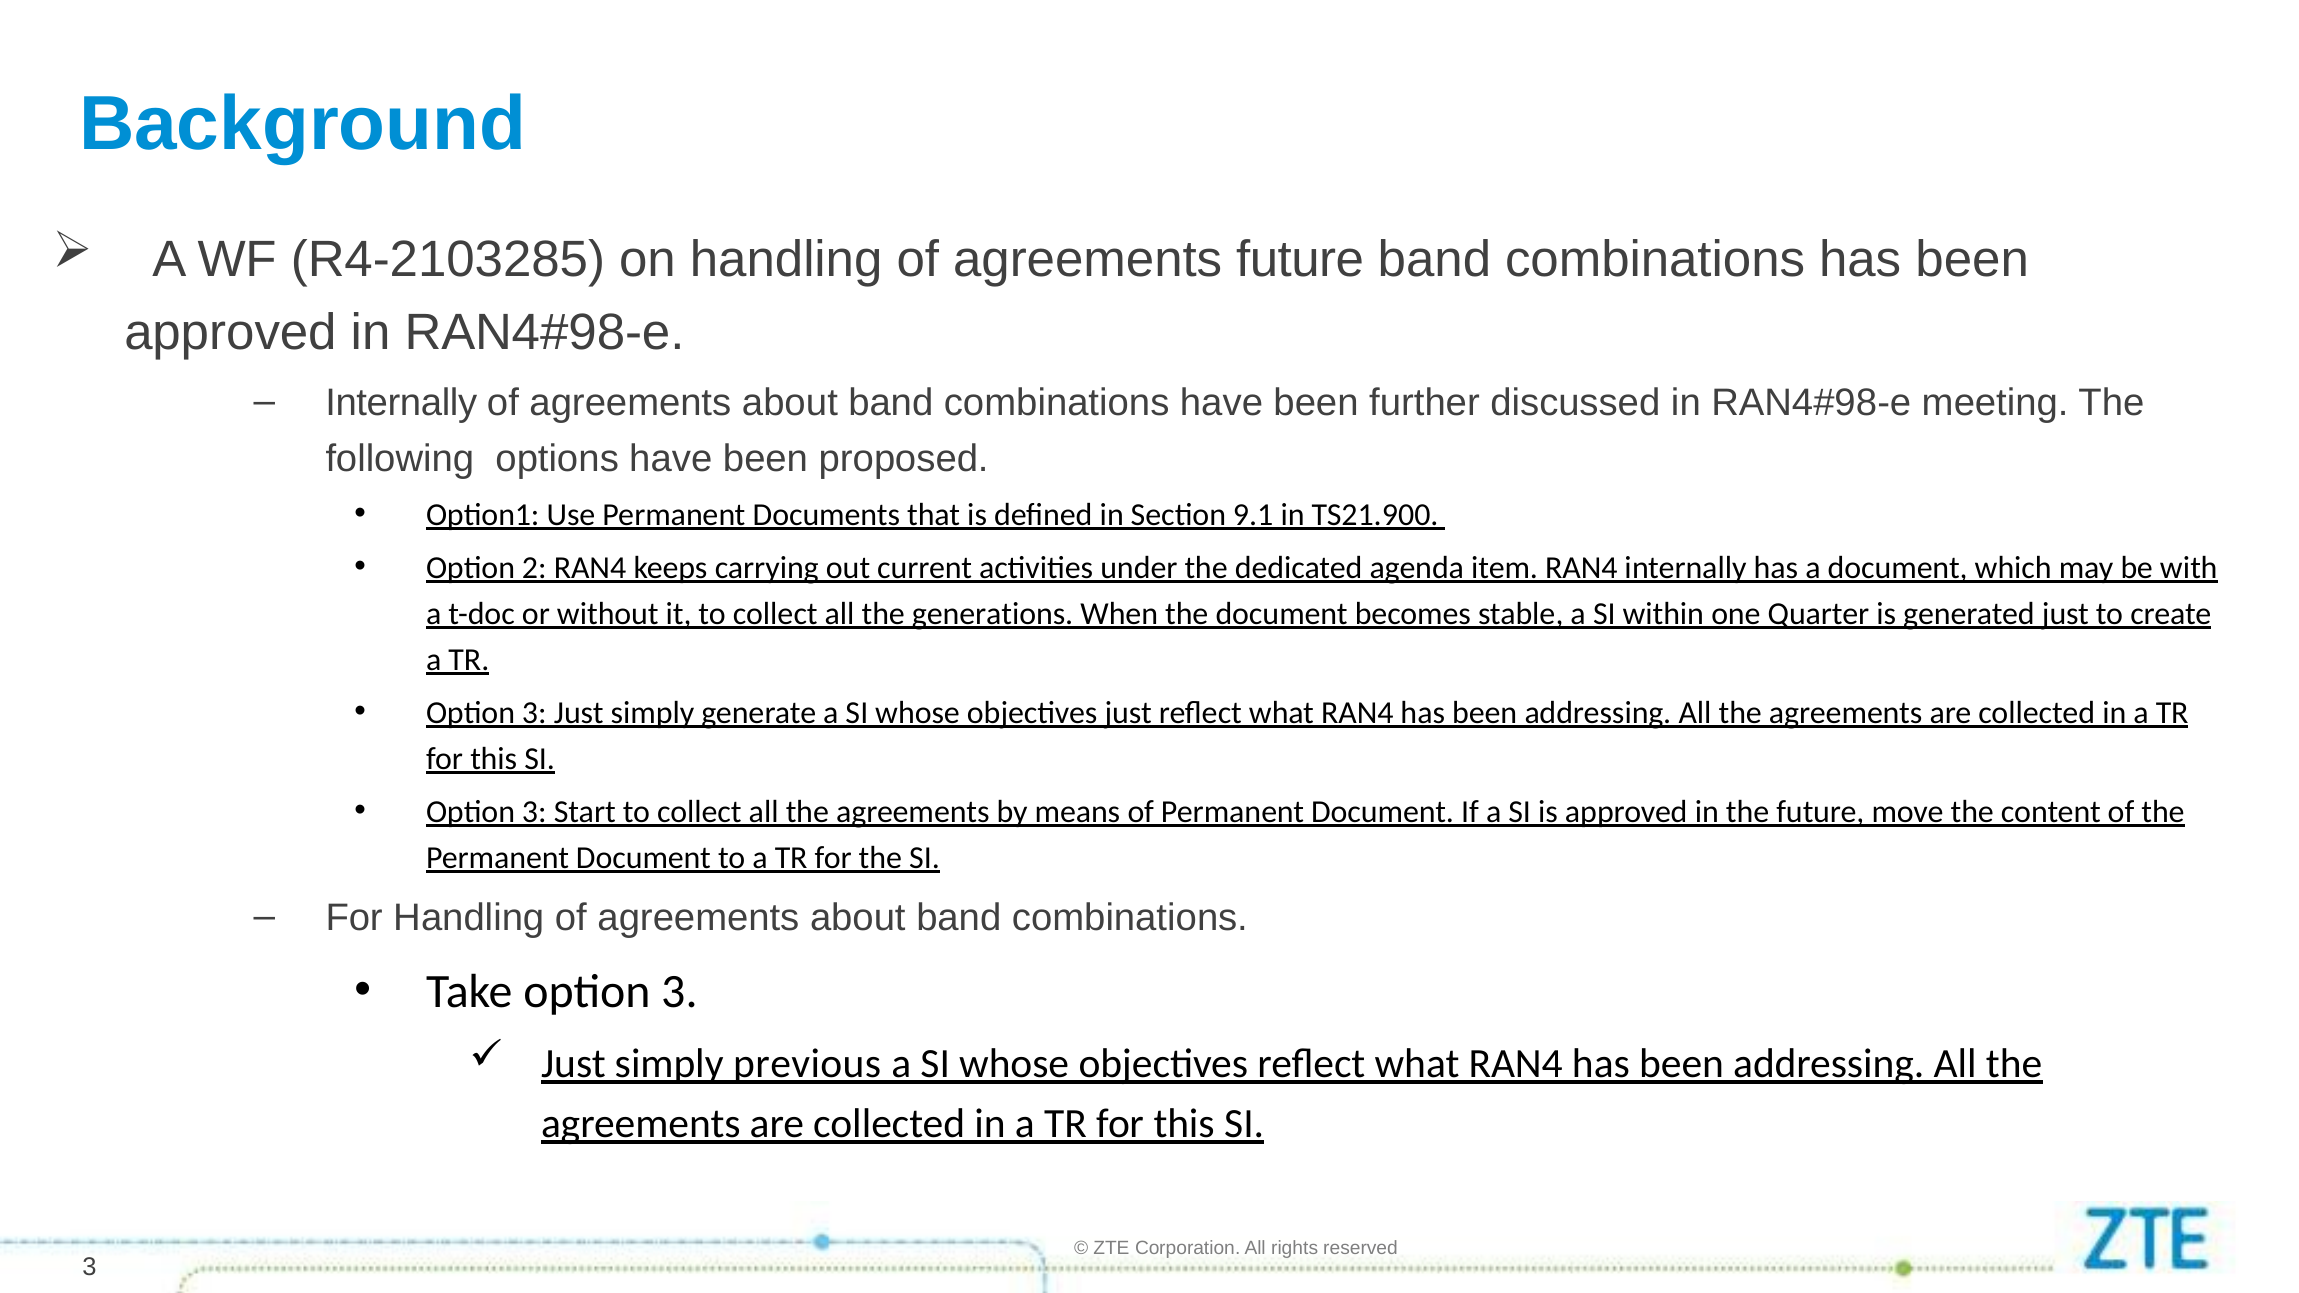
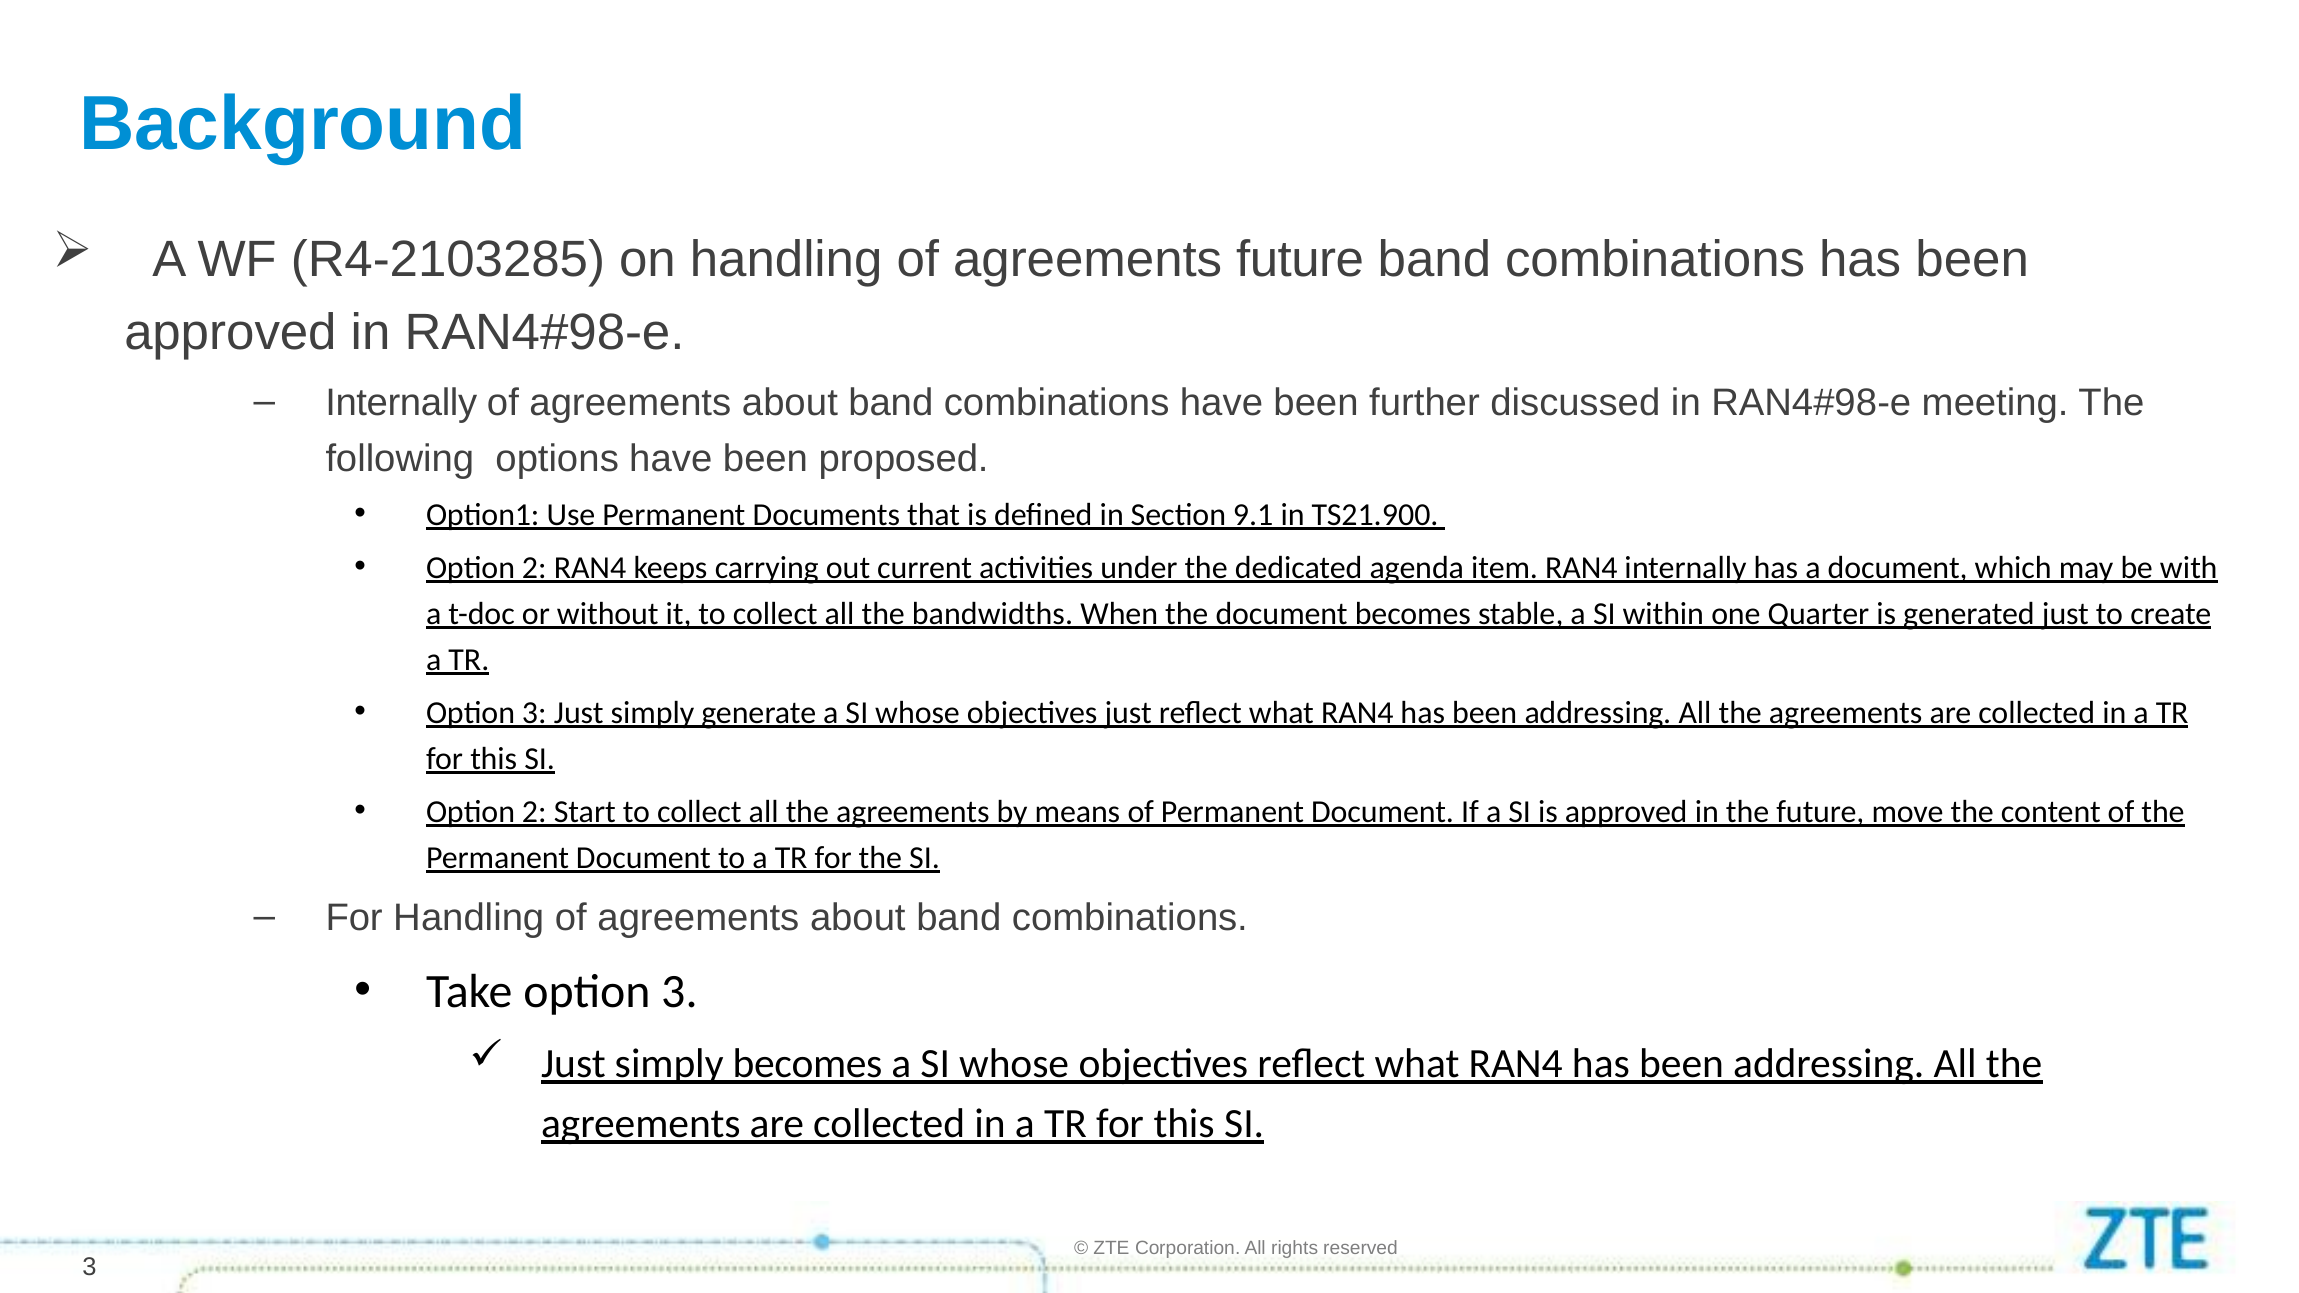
generations: generations -> bandwidths
3 at (534, 812): 3 -> 2
simply previous: previous -> becomes
